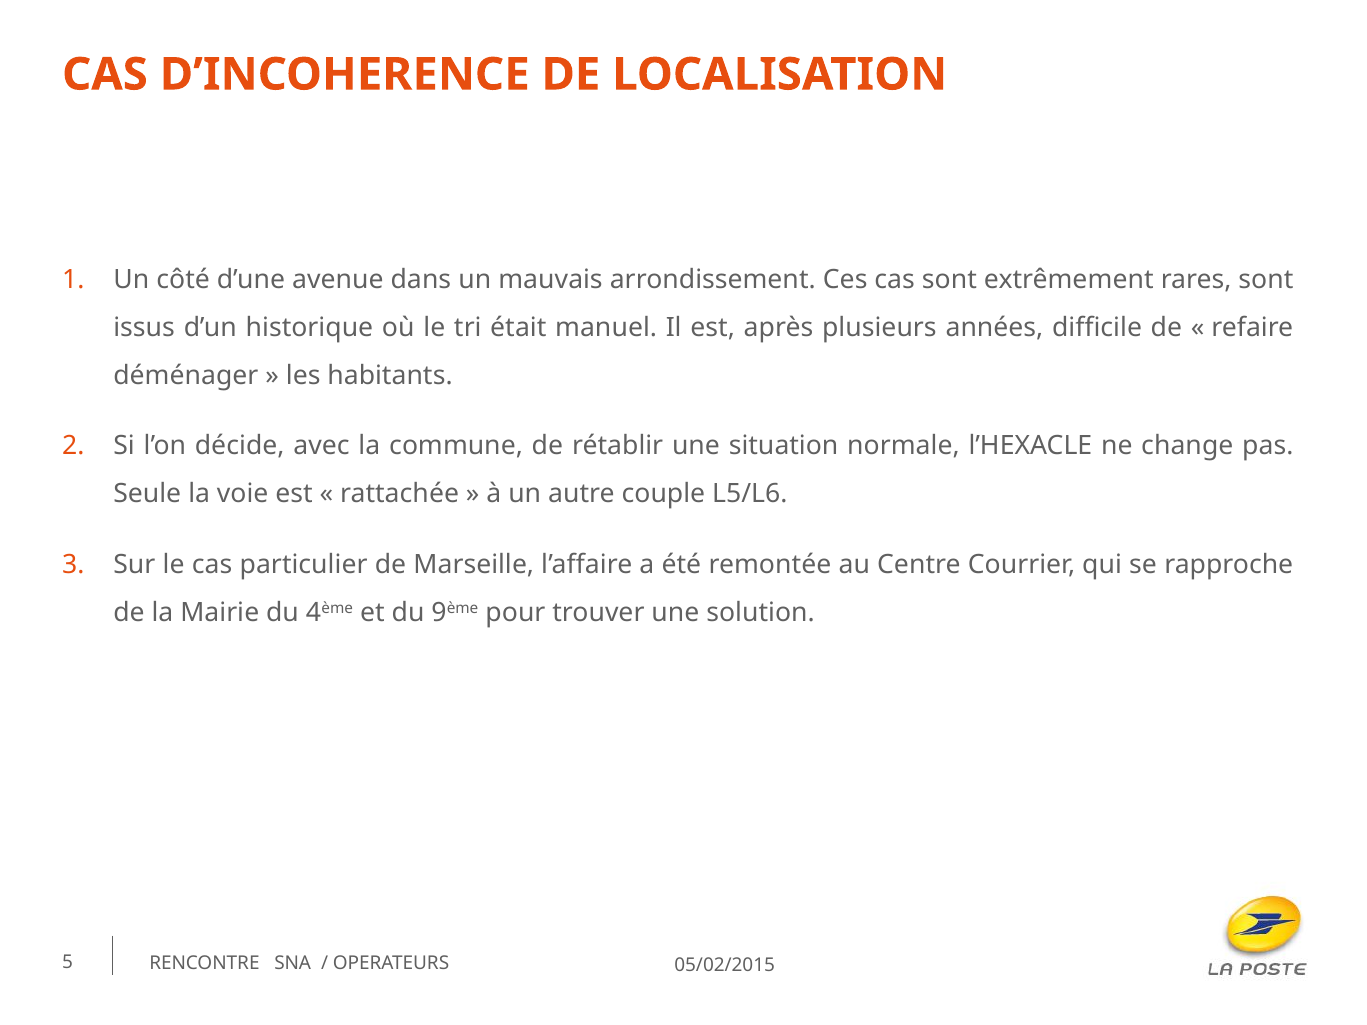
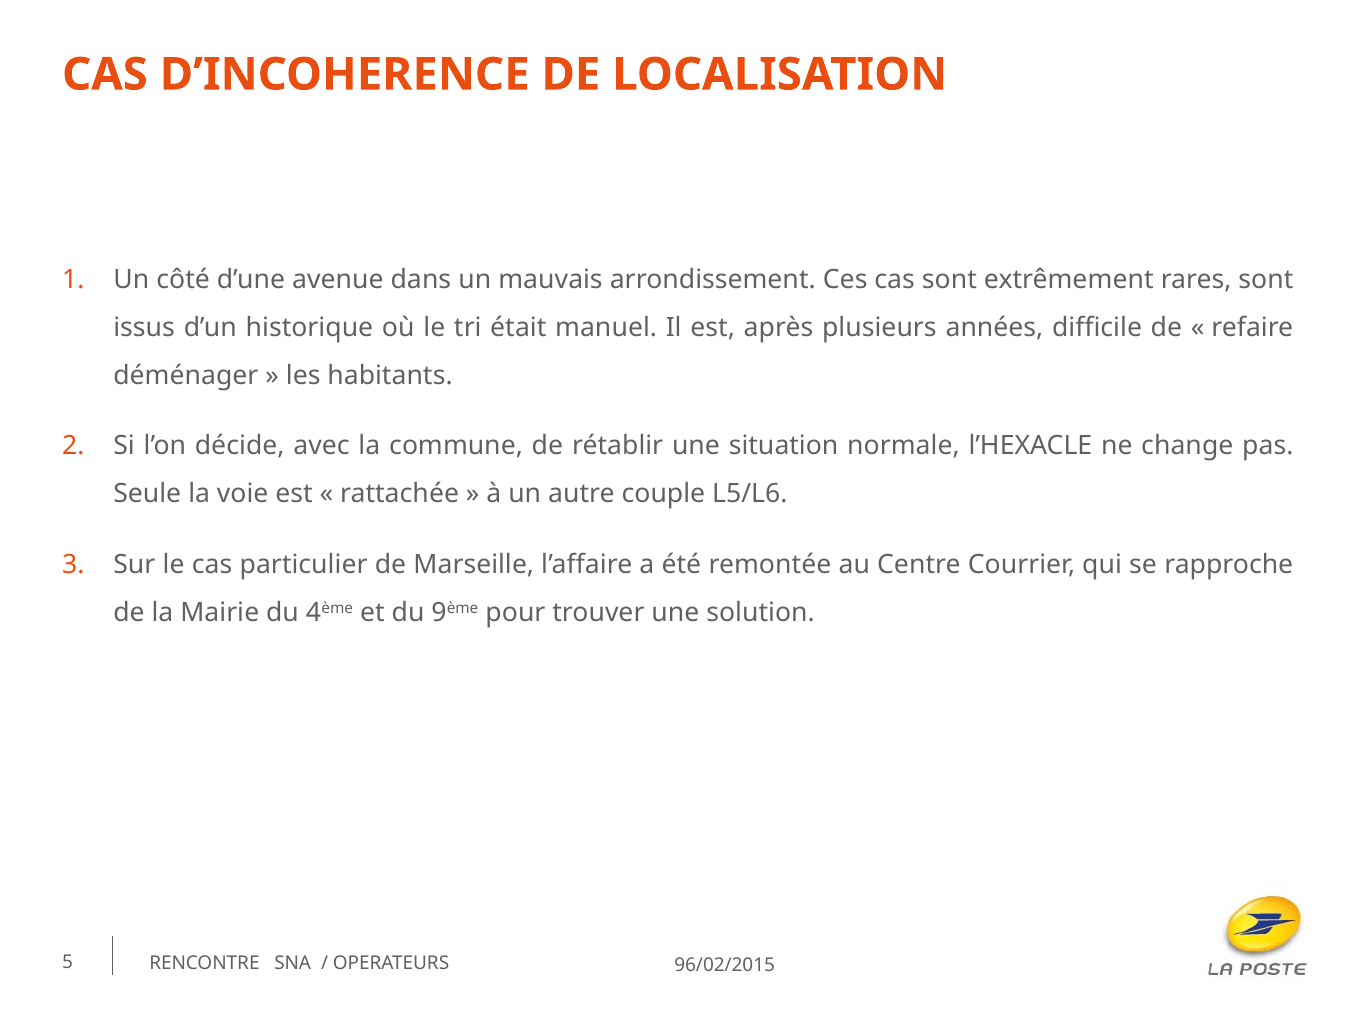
05/02/2015: 05/02/2015 -> 96/02/2015
